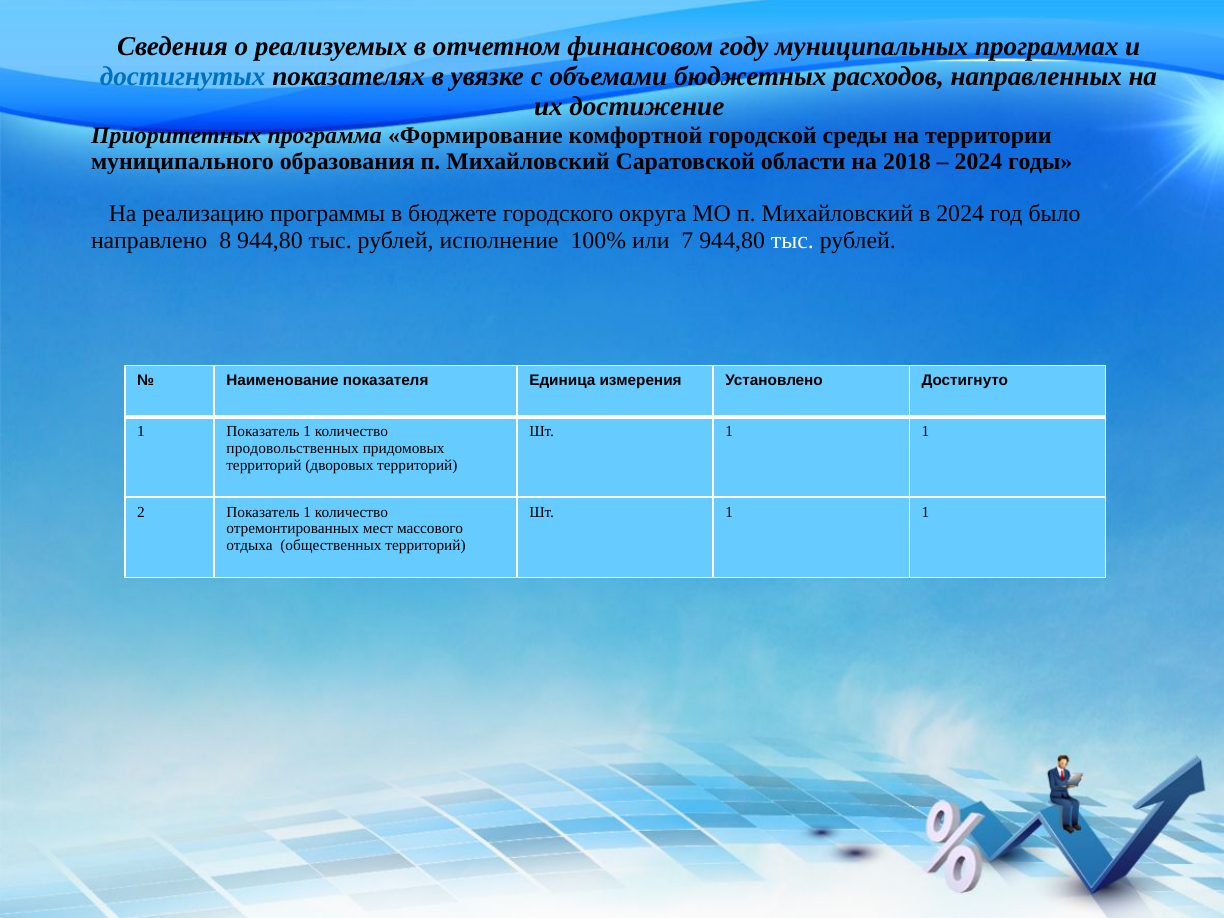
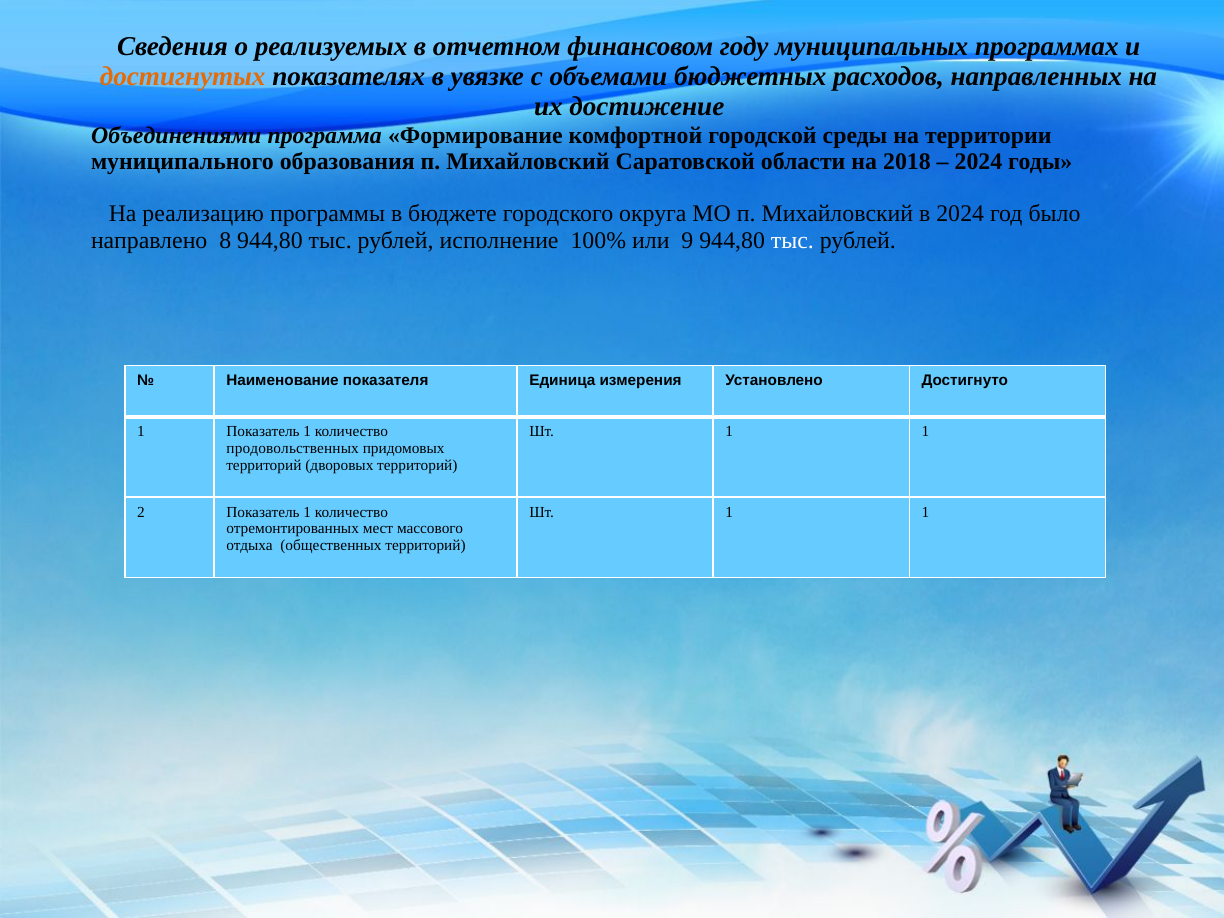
достигнутых colour: blue -> orange
Приоритетных: Приоритетных -> Объединениями
7: 7 -> 9
